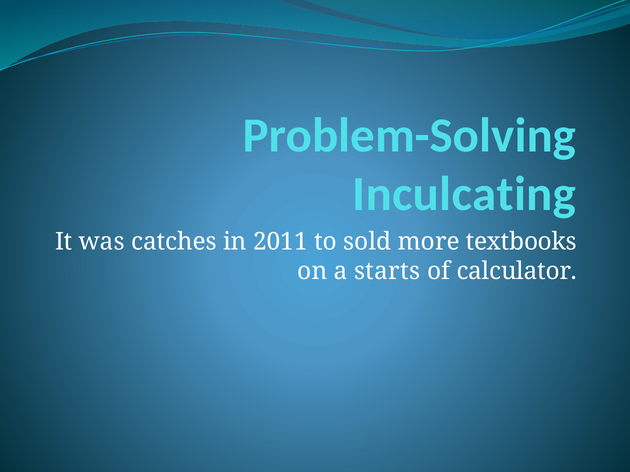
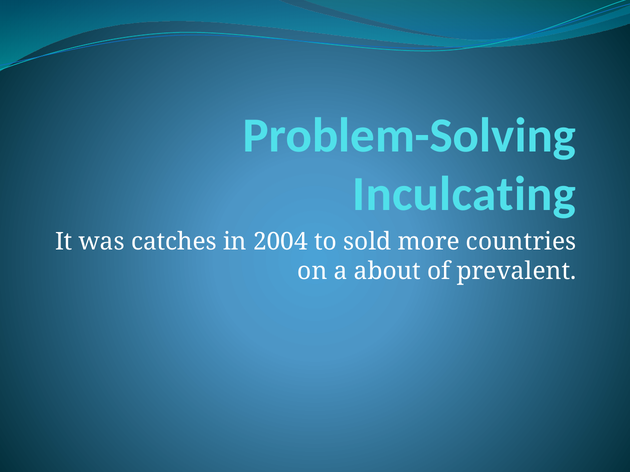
2011: 2011 -> 2004
textbooks: textbooks -> countries
starts: starts -> about
calculator: calculator -> prevalent
